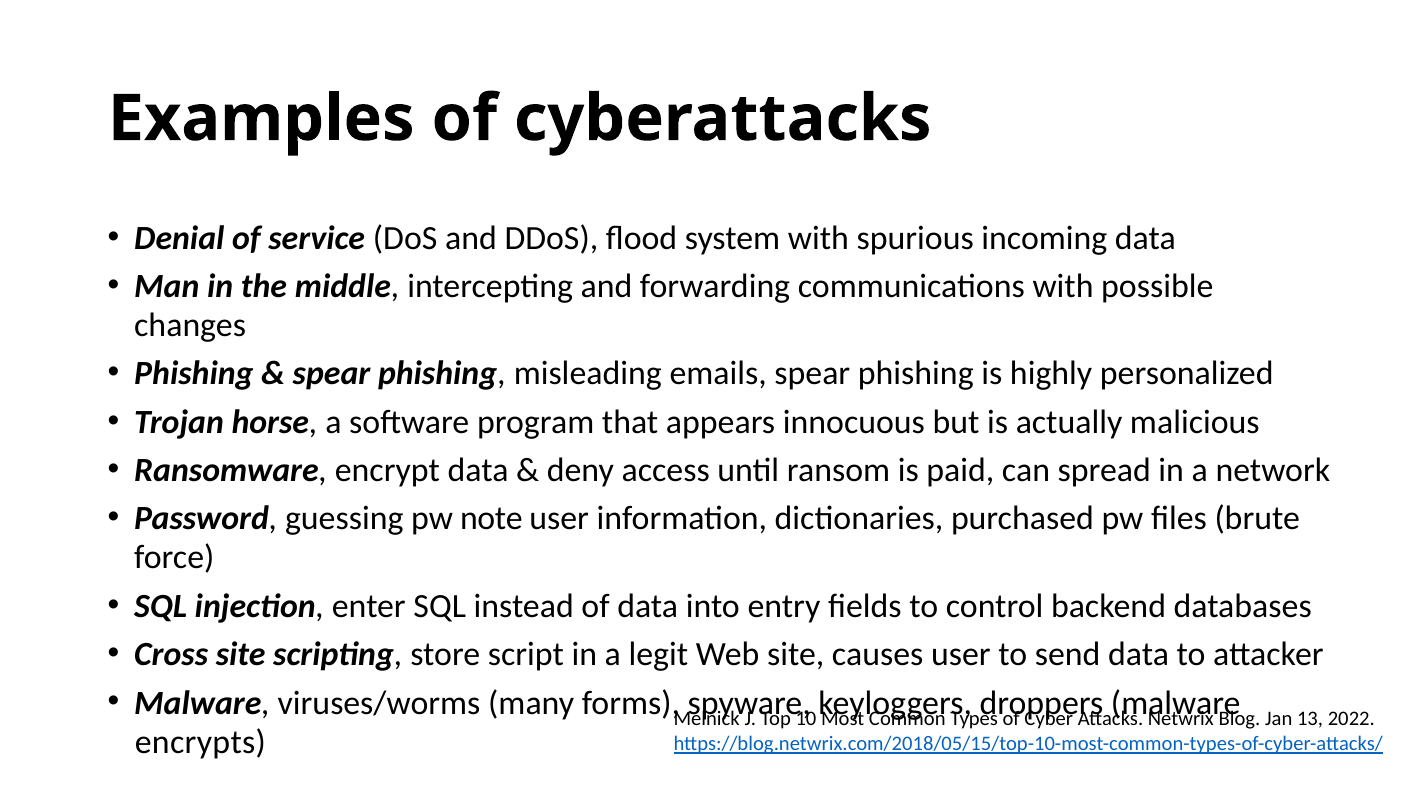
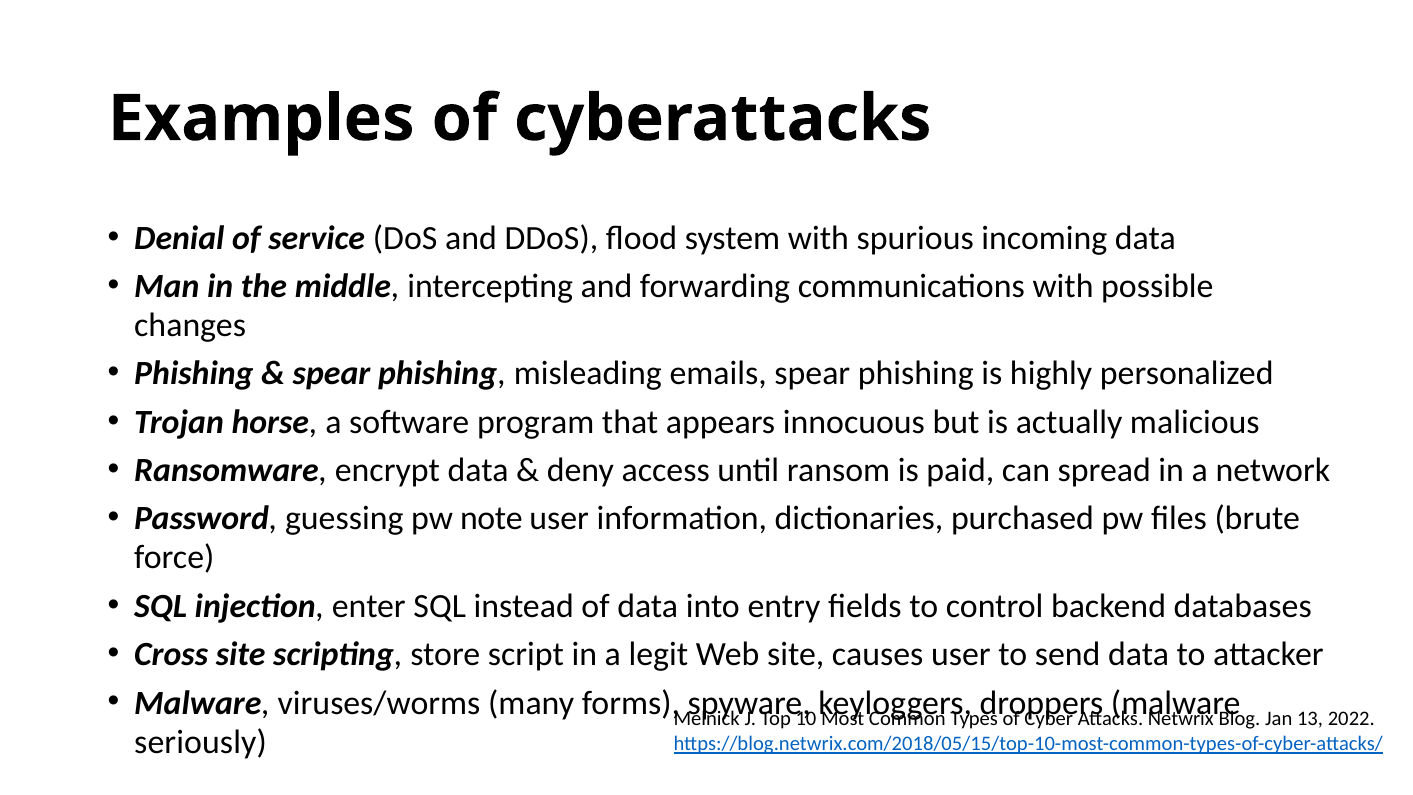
encrypts: encrypts -> seriously
